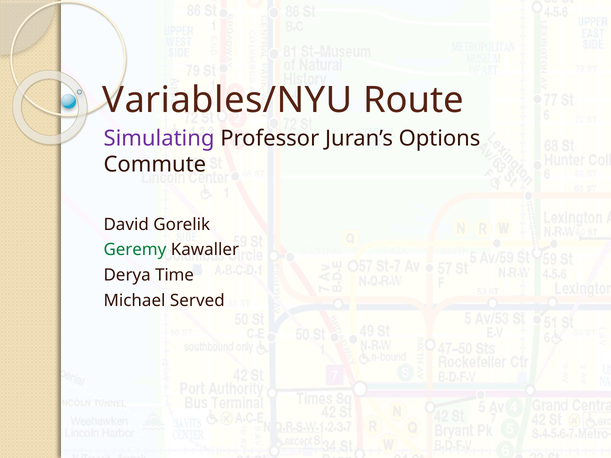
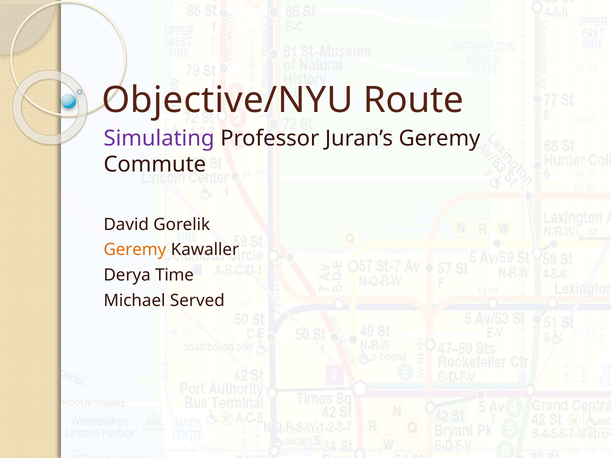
Variables/NYU: Variables/NYU -> Objective/NYU
Juran’s Options: Options -> Geremy
Geremy at (135, 250) colour: green -> orange
